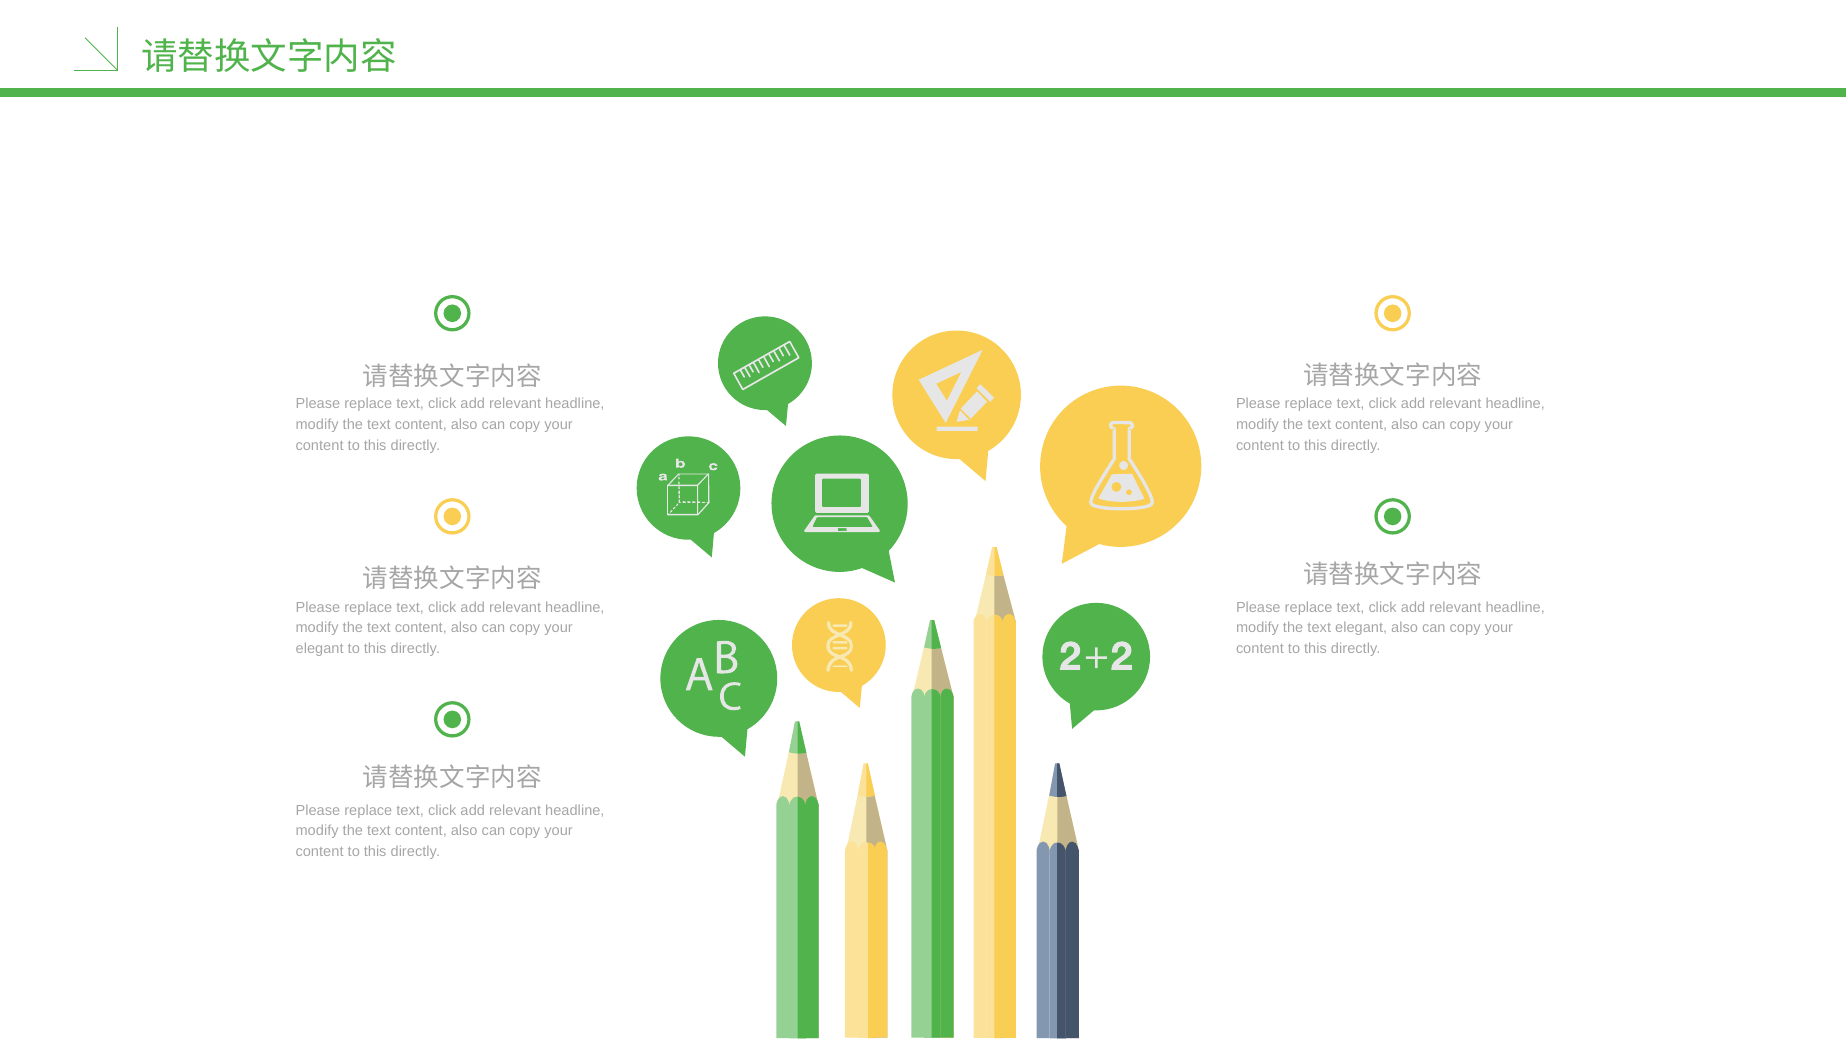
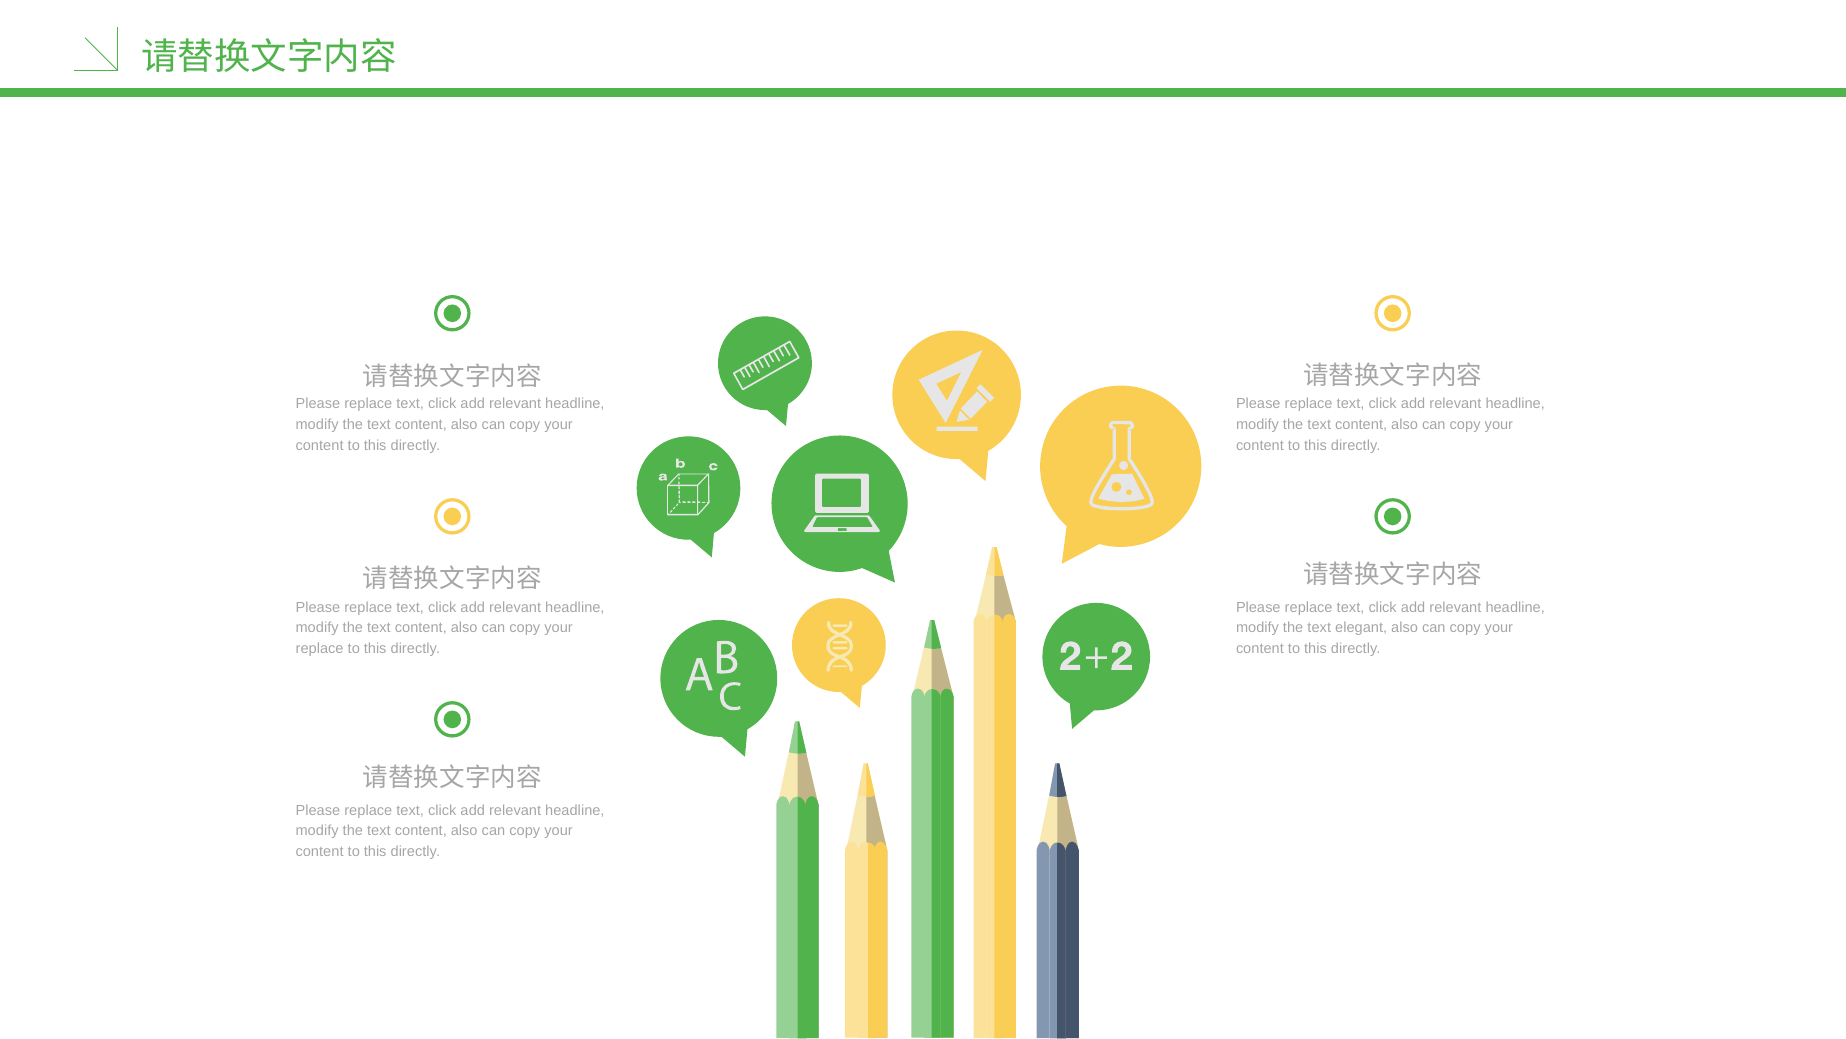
elegant at (320, 649): elegant -> replace
